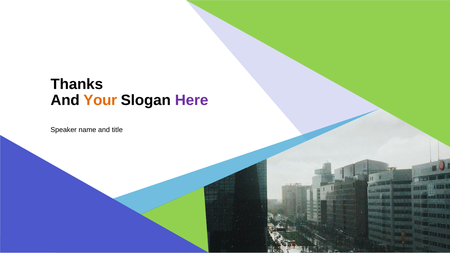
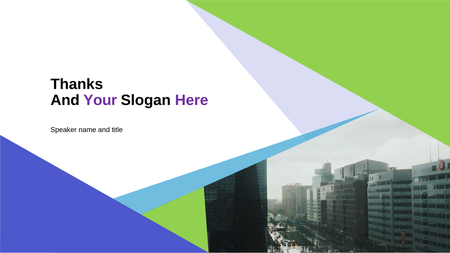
Your colour: orange -> purple
